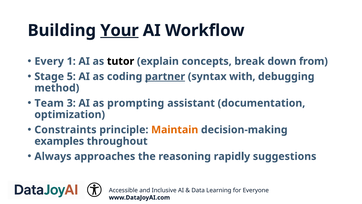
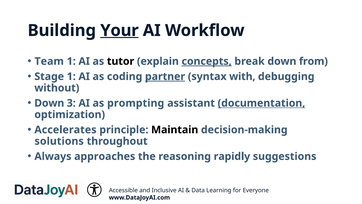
Every: Every -> Team
concepts underline: none -> present
Stage 5: 5 -> 1
method: method -> without
Team at (49, 103): Team -> Down
documentation underline: none -> present
Constraints: Constraints -> Accelerates
Maintain colour: orange -> black
examples: examples -> solutions
